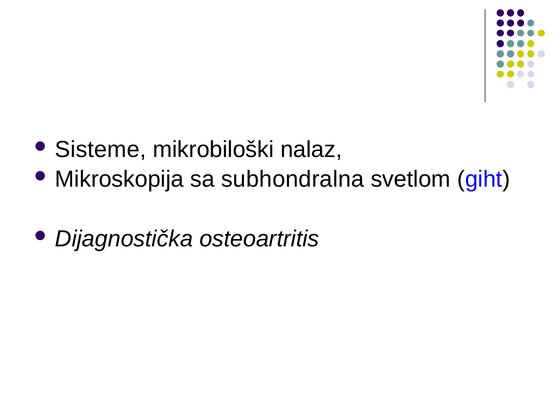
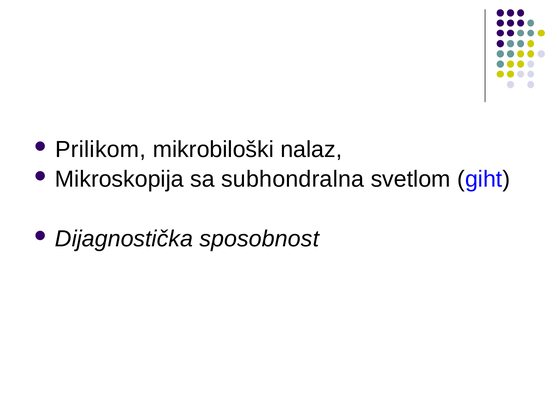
Sisteme: Sisteme -> Prilikom
osteoartritis: osteoartritis -> sposobnost
